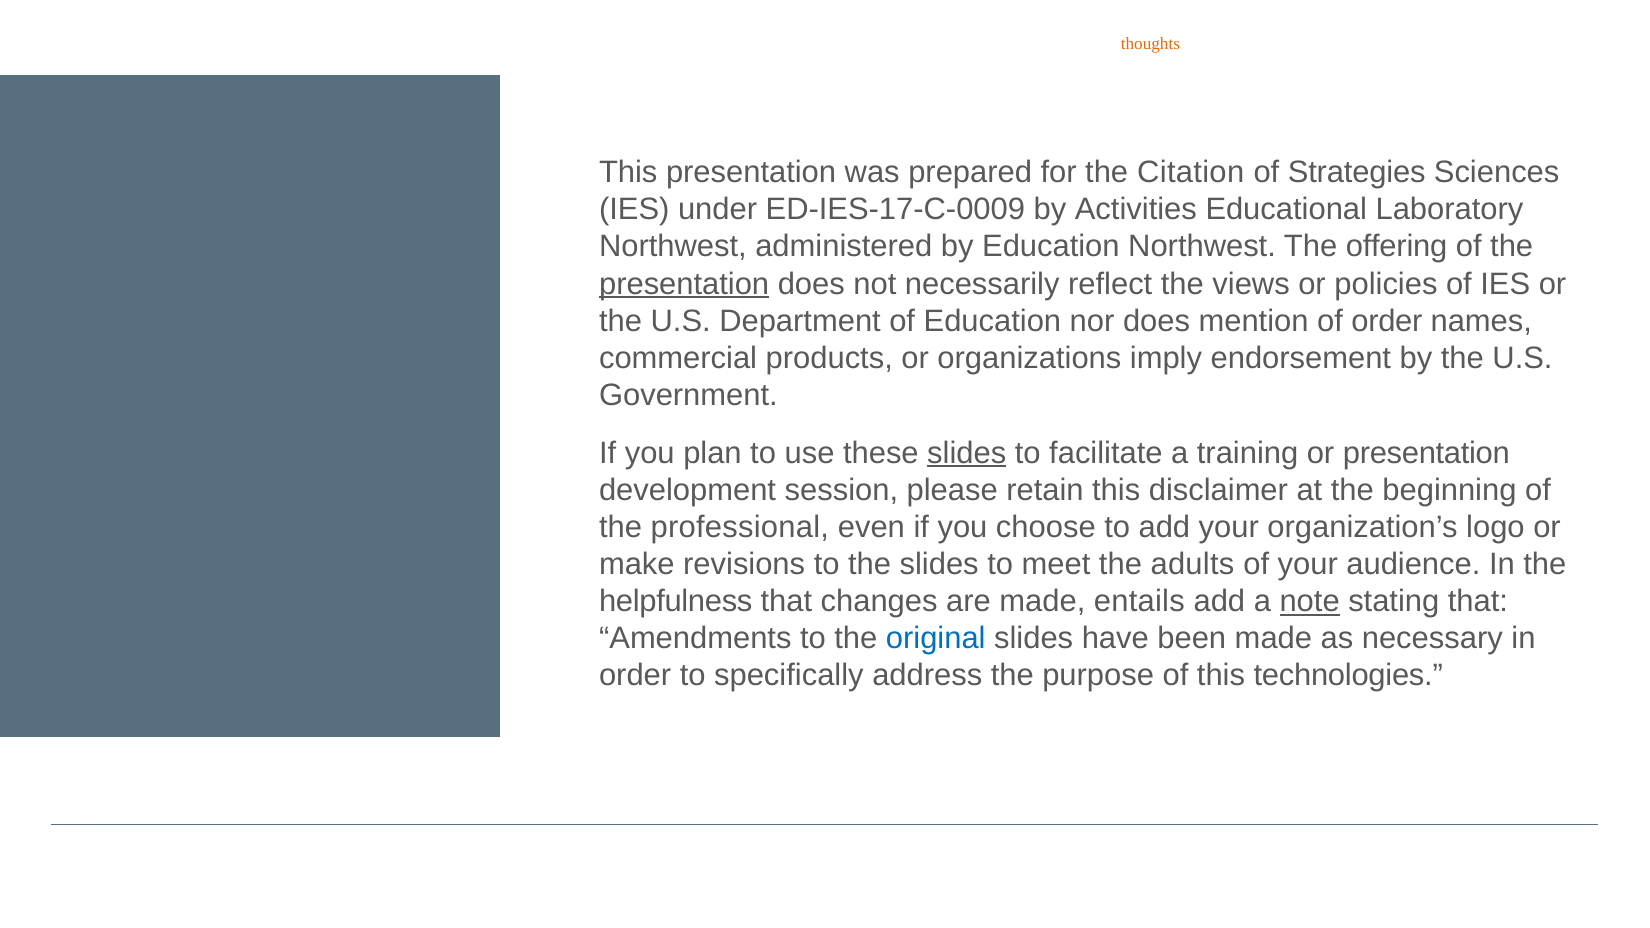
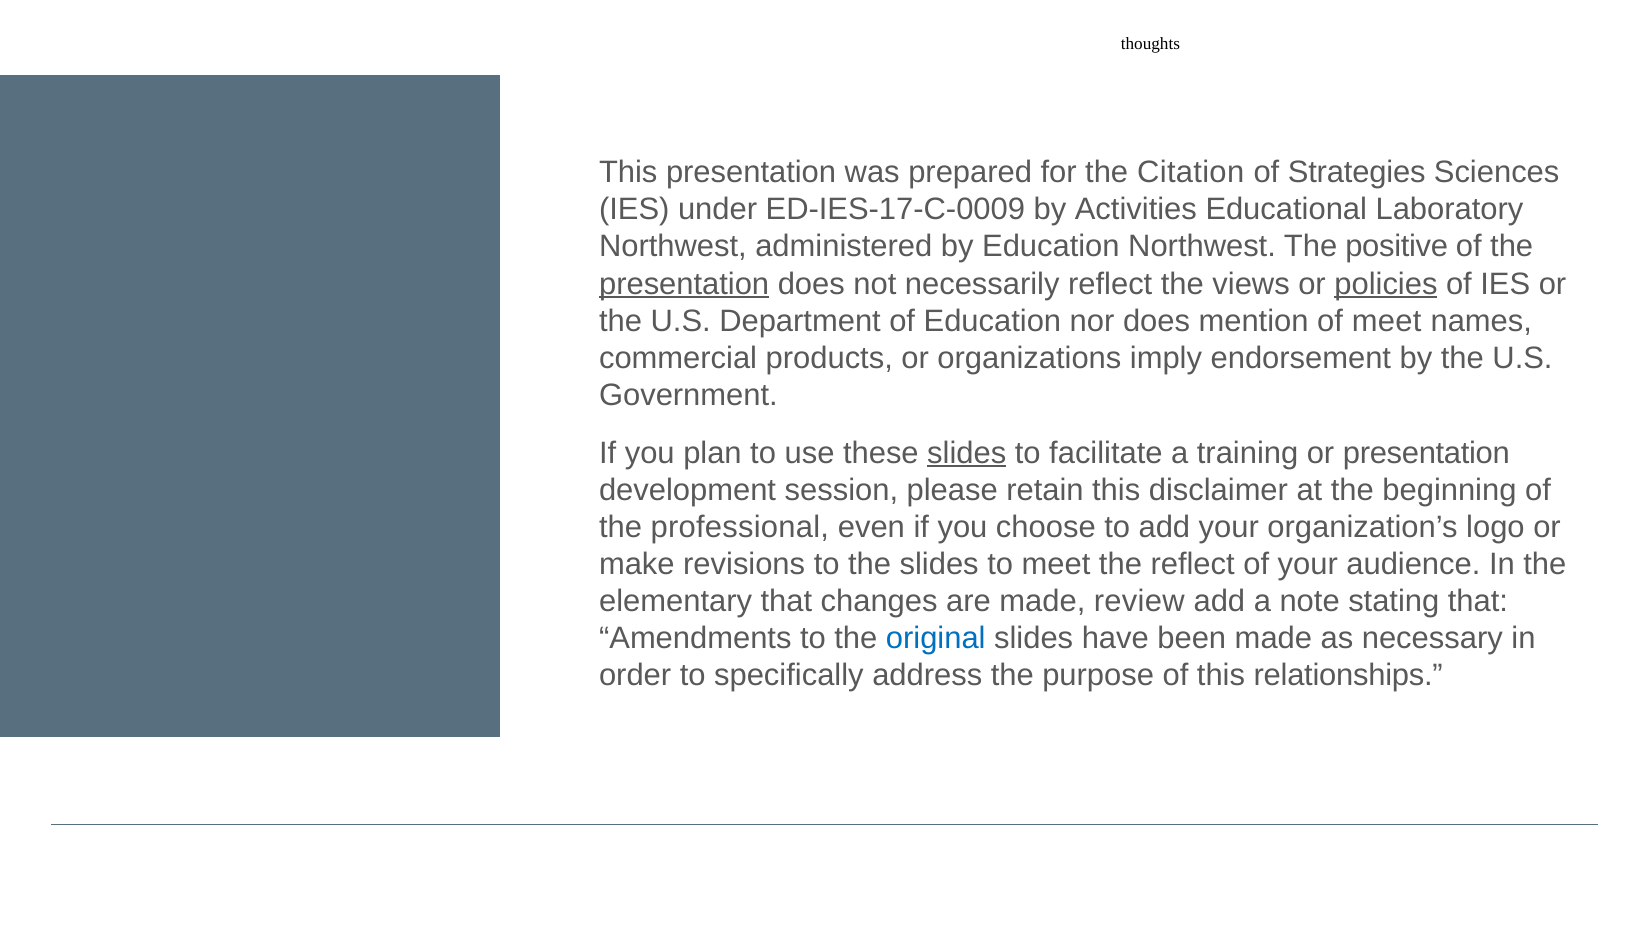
thoughts colour: orange -> black
offering: offering -> positive
policies underline: none -> present
of order: order -> meet
the adults: adults -> reflect
helpfulness: helpfulness -> elementary
entails: entails -> review
note underline: present -> none
technologies: technologies -> relationships
